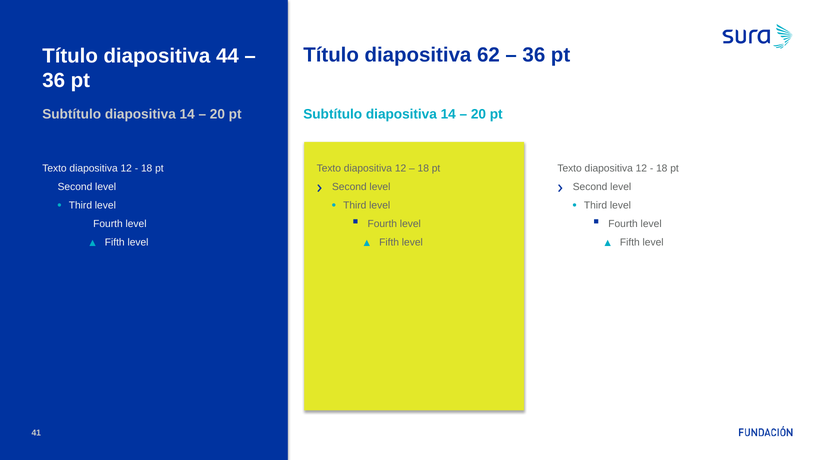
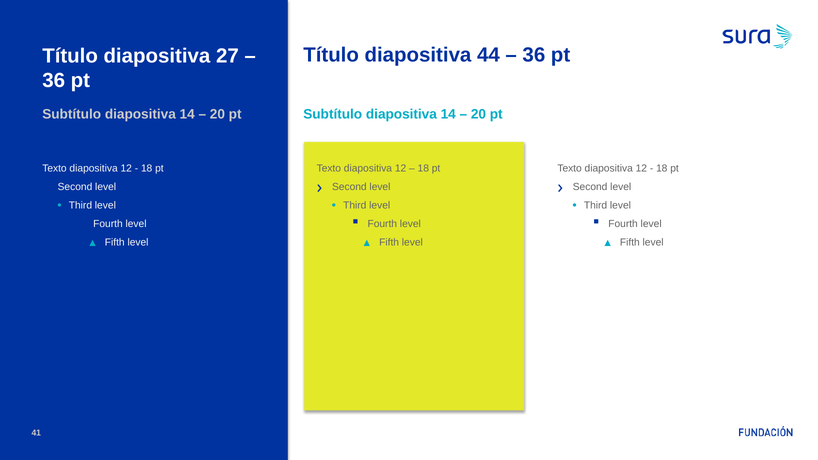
62: 62 -> 44
44: 44 -> 27
